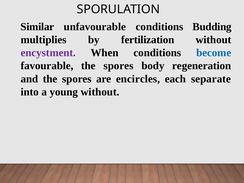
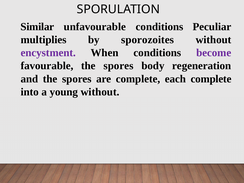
Budding: Budding -> Peculiar
fertilization: fertilization -> sporozoites
become colour: blue -> purple
are encircles: encircles -> complete
each separate: separate -> complete
